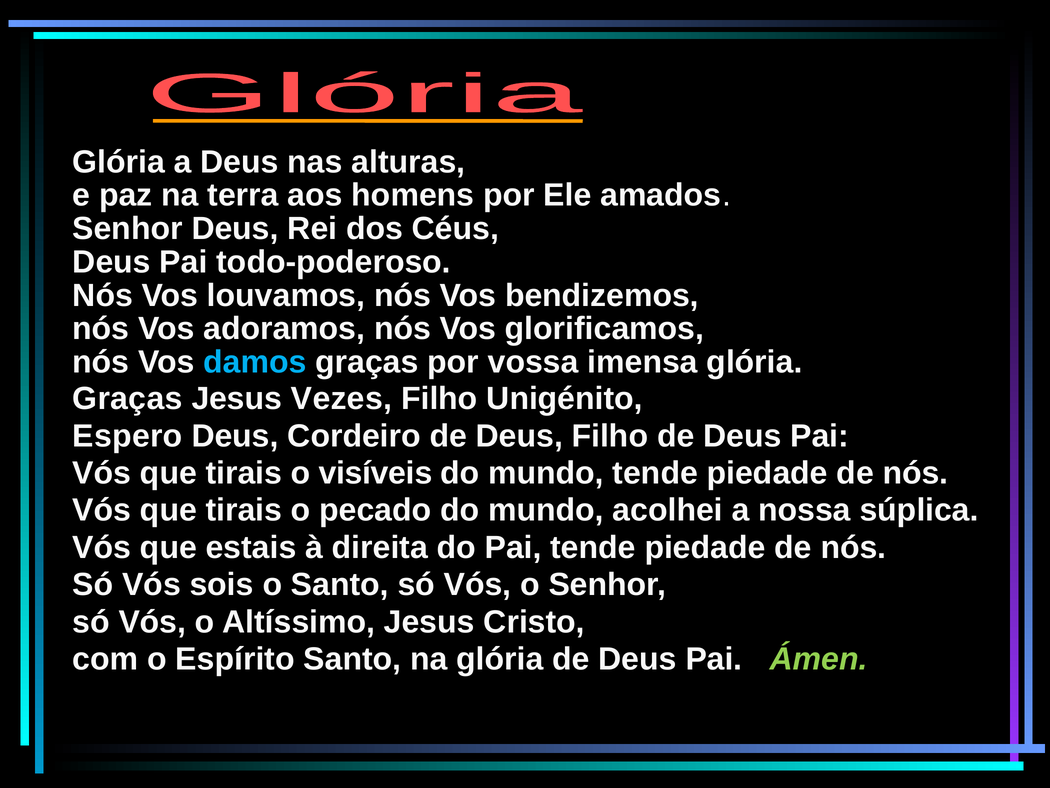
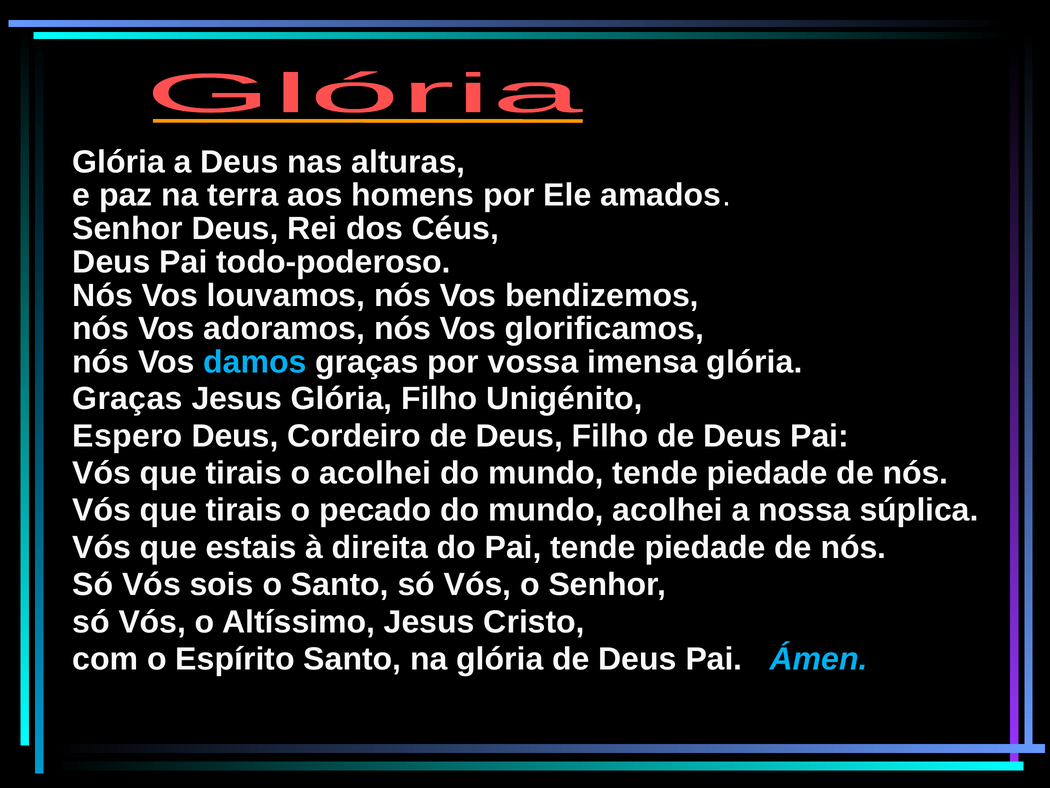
Jesus Vezes: Vezes -> Glória
o visíveis: visíveis -> acolhei
Ámen colour: light green -> light blue
